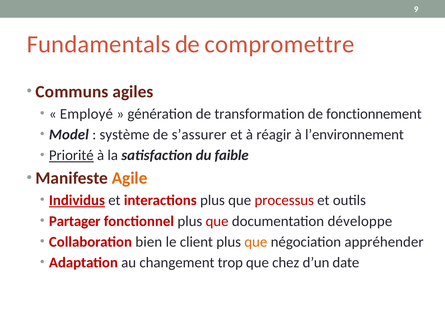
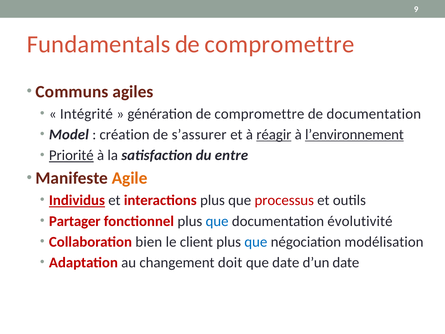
Employé: Employé -> Intégrité
génération de transformation: transformation -> compromettre
de fonctionnement: fonctionnement -> documentation
système: système -> création
réagir underline: none -> present
l’environnement underline: none -> present
faible: faible -> entre
que at (217, 221) colour: red -> blue
développe: développe -> évolutivité
que at (256, 242) colour: orange -> blue
appréhender: appréhender -> modélisation
trop: trop -> doit
que chez: chez -> date
